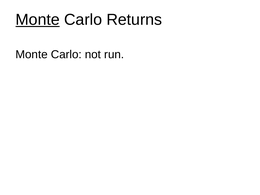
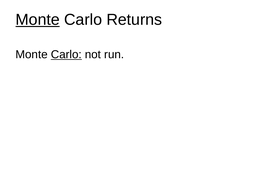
Carlo at (66, 55) underline: none -> present
